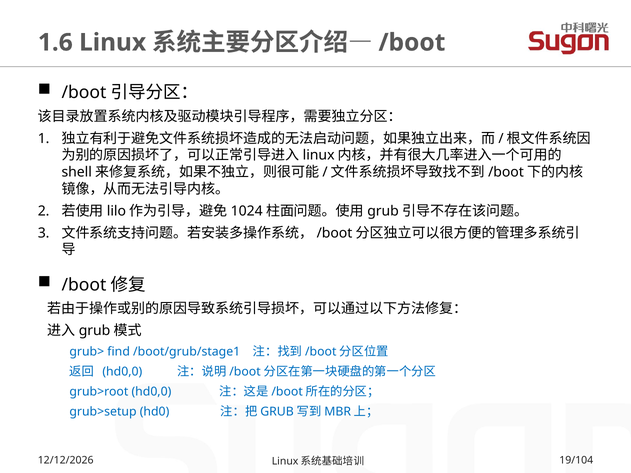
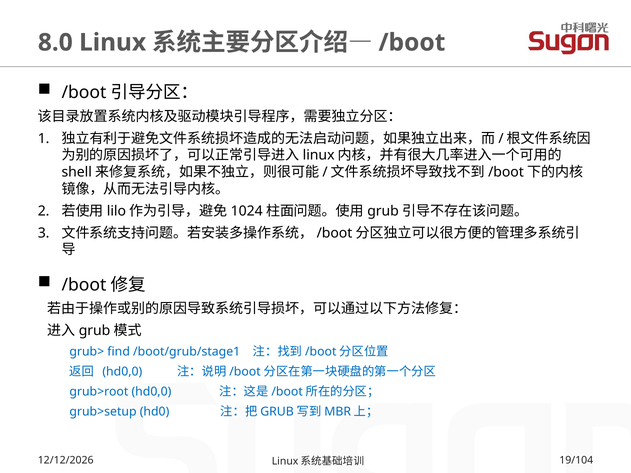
1.6: 1.6 -> 8.0
